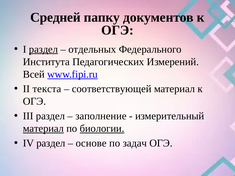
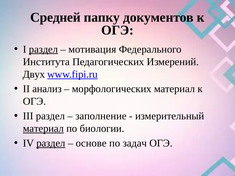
отдельных: отдельных -> мотивация
Всей: Всей -> Двух
текста: текста -> анализ
соответствующей: соответствующей -> морфологических
биологии underline: present -> none
раздел at (51, 143) underline: none -> present
